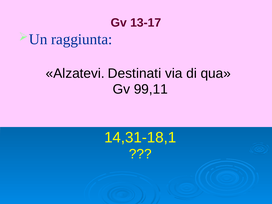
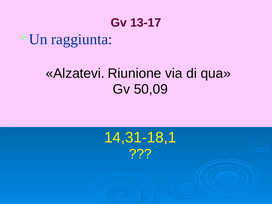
Destinati: Destinati -> Riunione
99,11: 99,11 -> 50,09
